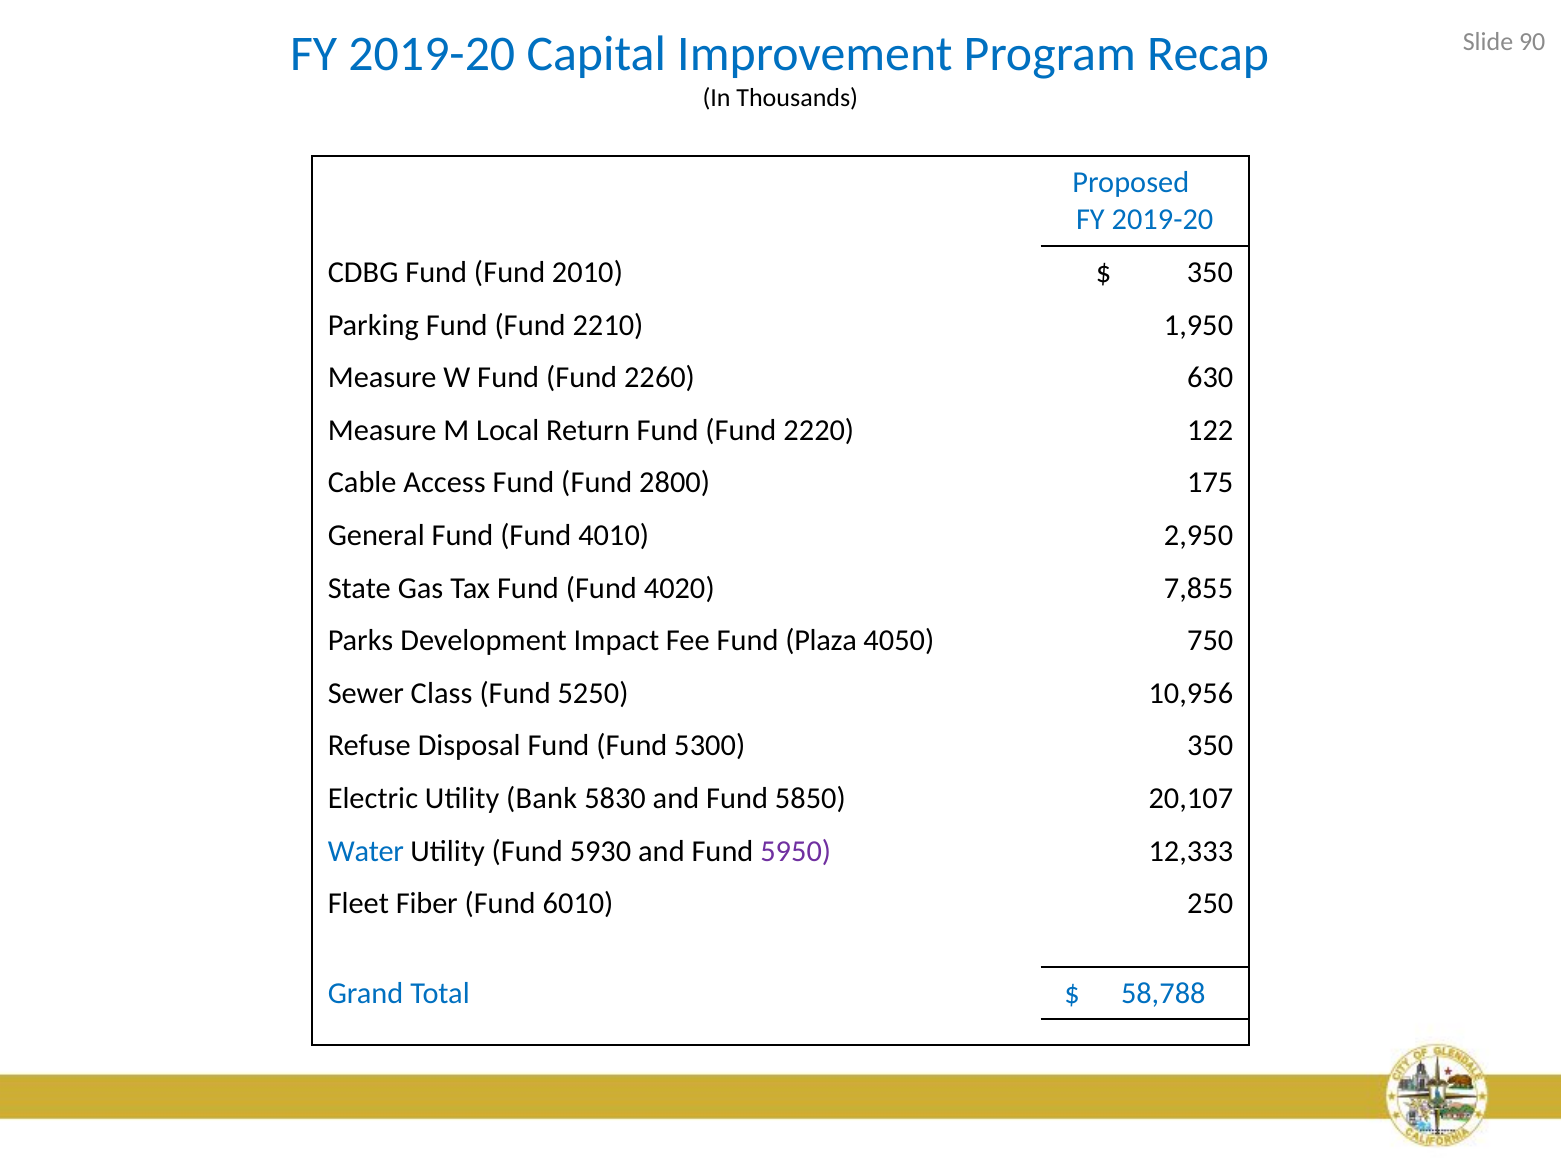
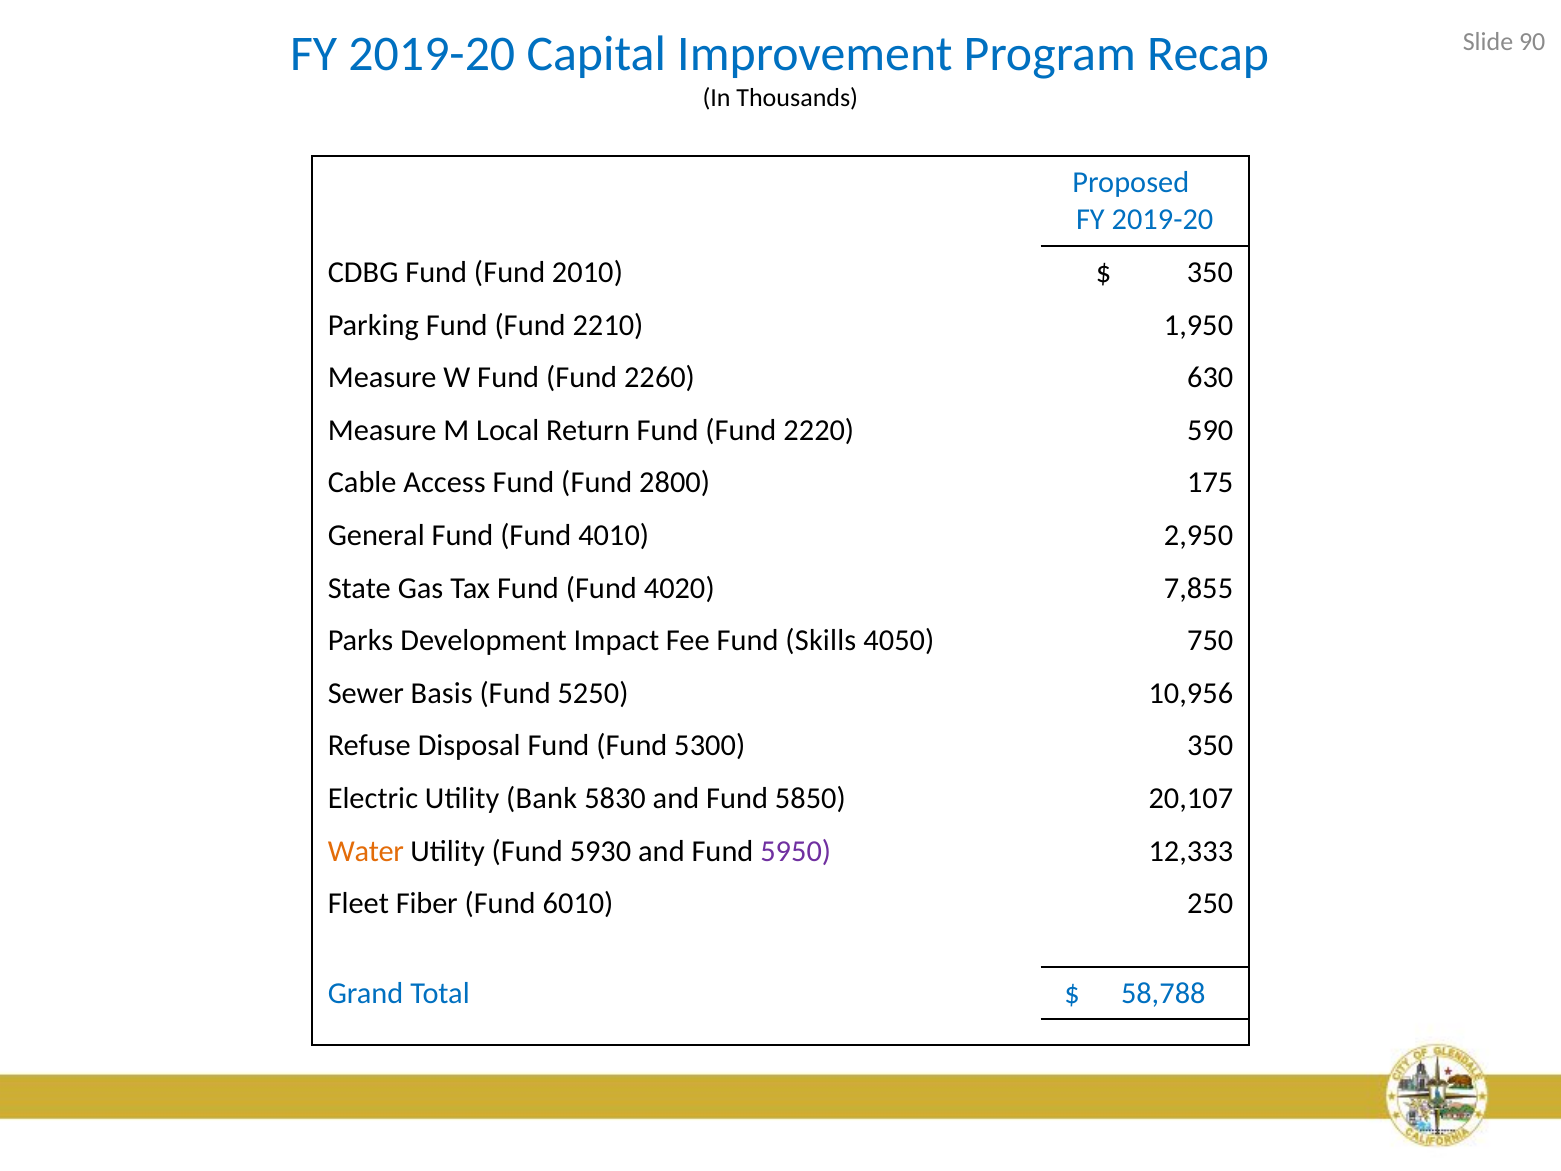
122: 122 -> 590
Plaza: Plaza -> Skills
Class: Class -> Basis
Water colour: blue -> orange
